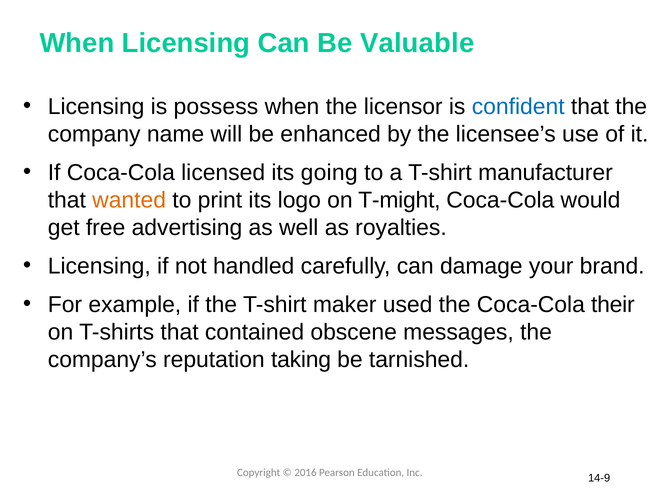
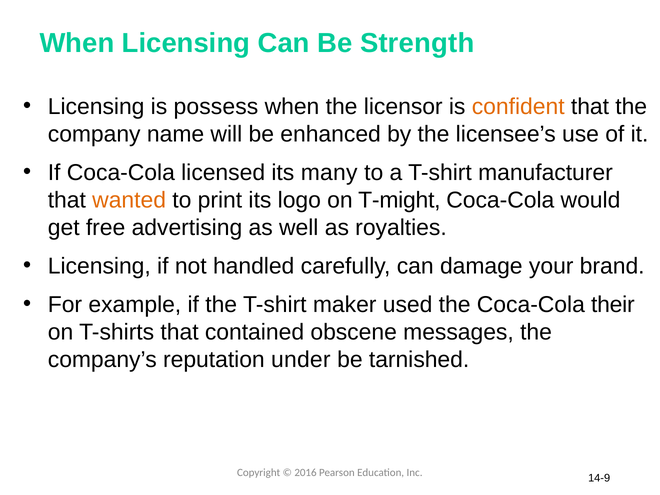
Valuable: Valuable -> Strength
confident colour: blue -> orange
going: going -> many
taking: taking -> under
